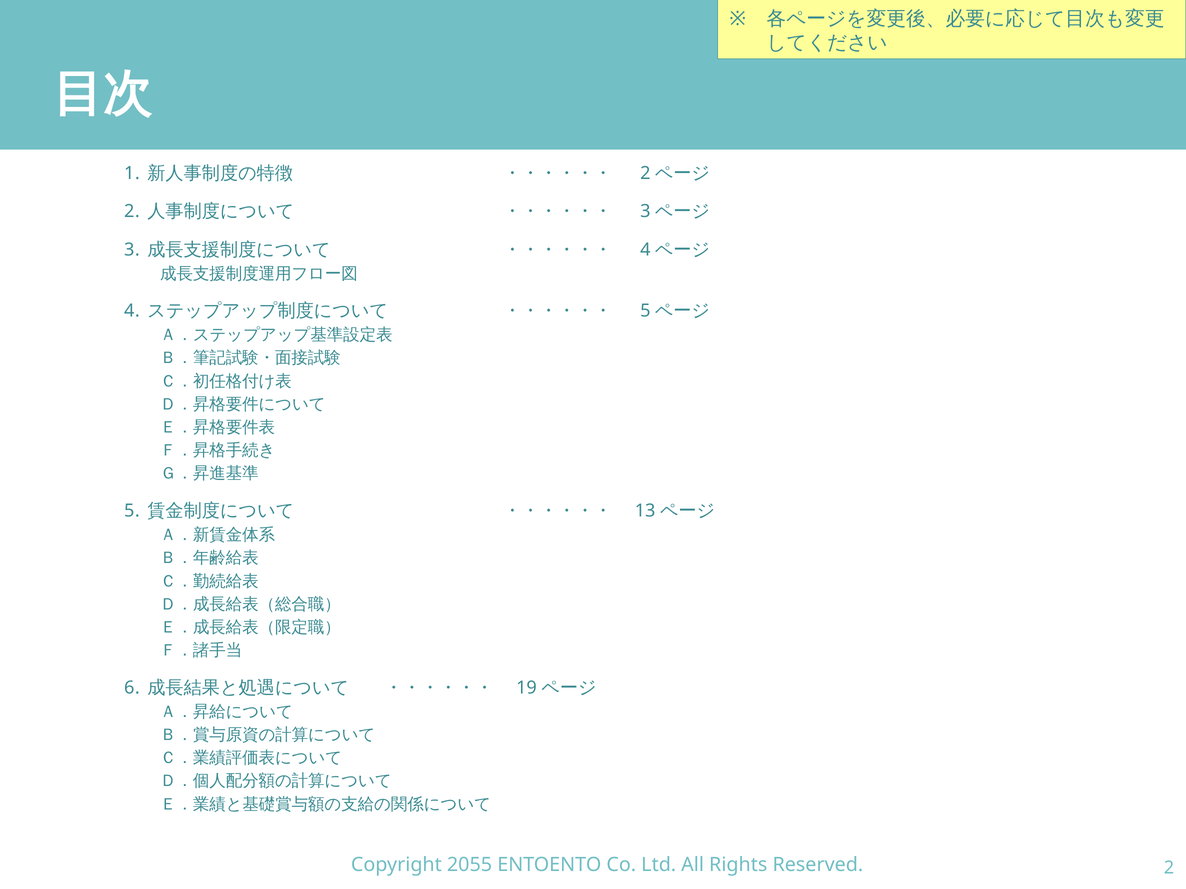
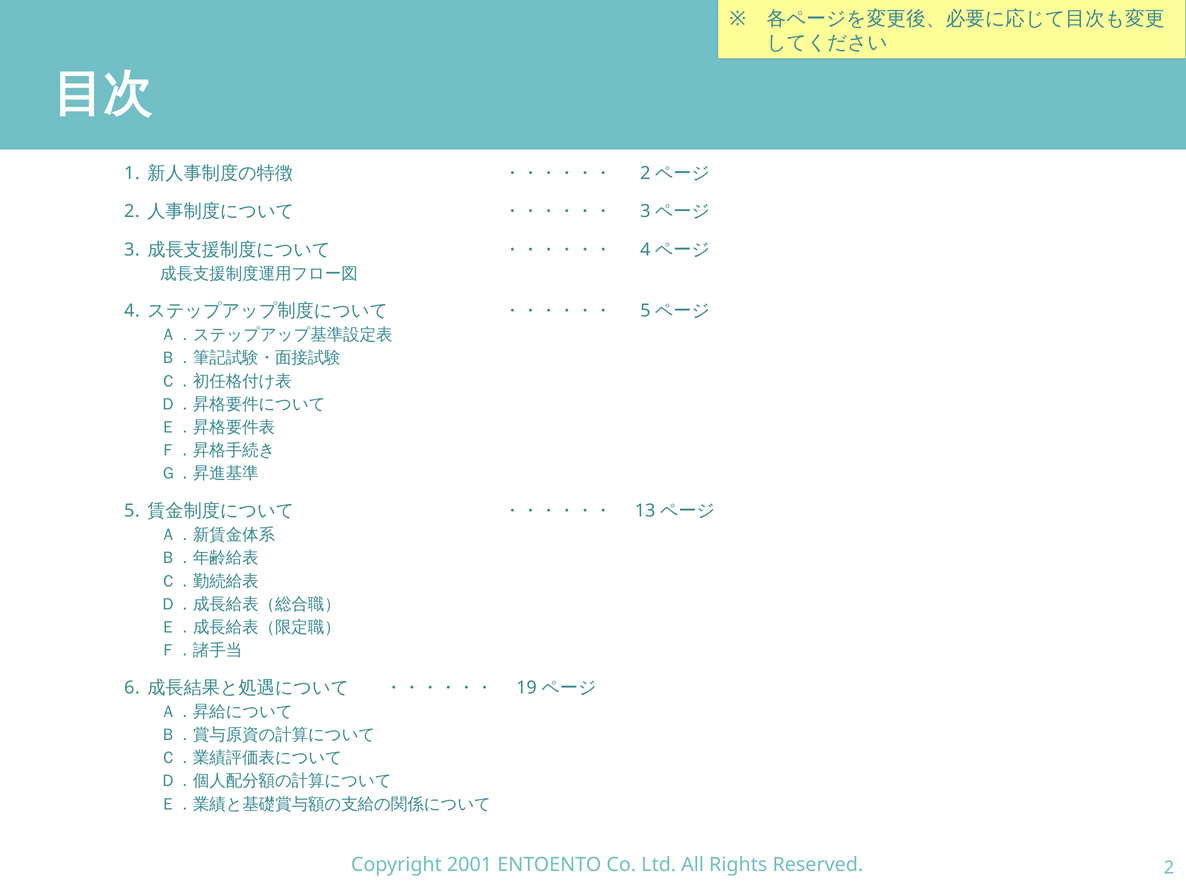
2055: 2055 -> 2001
